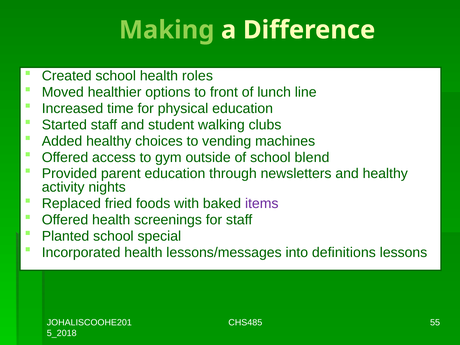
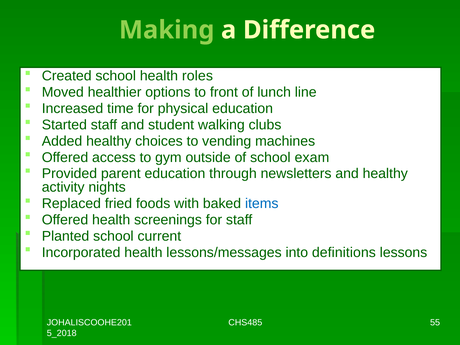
blend: blend -> exam
items colour: purple -> blue
special: special -> current
